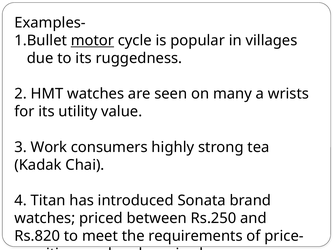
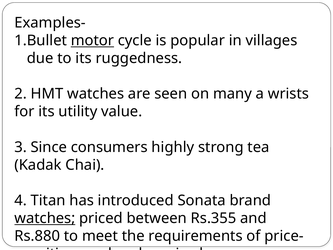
Work: Work -> Since
watches at (45, 218) underline: none -> present
Rs.250: Rs.250 -> Rs.355
Rs.820: Rs.820 -> Rs.880
